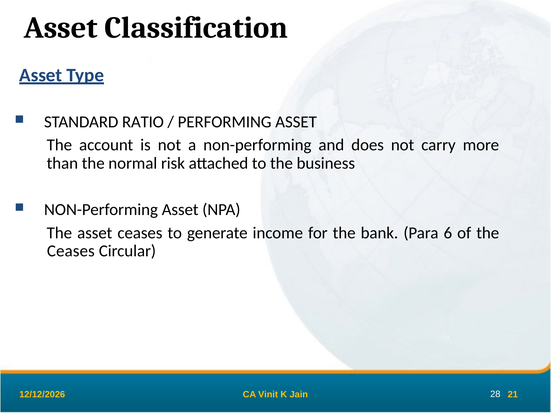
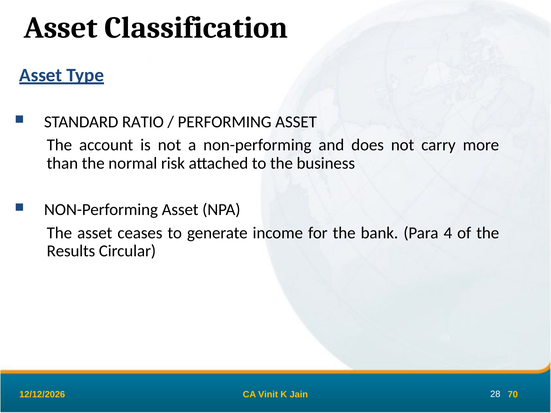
6: 6 -> 4
Ceases at (71, 251): Ceases -> Results
21: 21 -> 70
